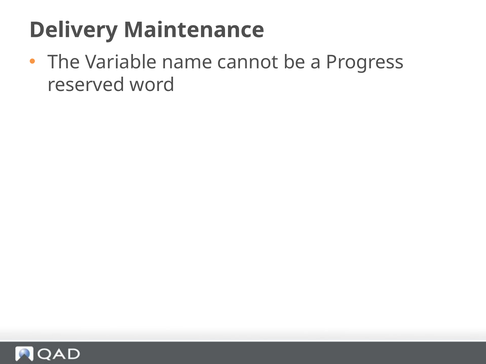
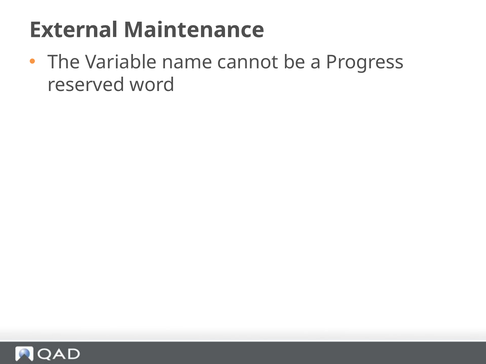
Delivery: Delivery -> External
